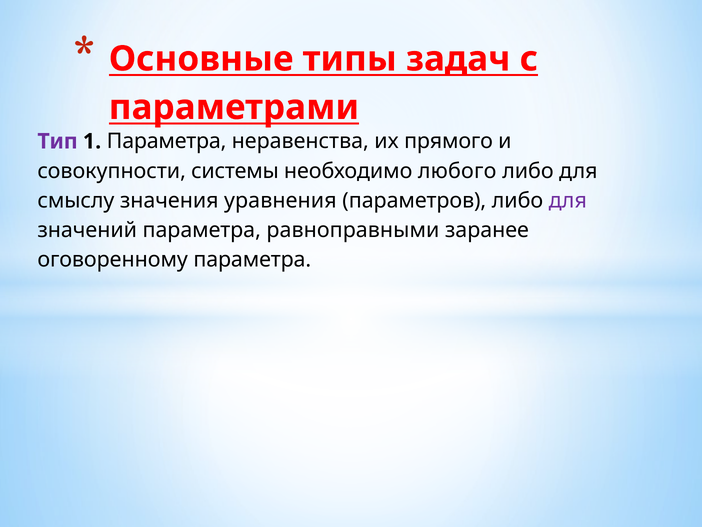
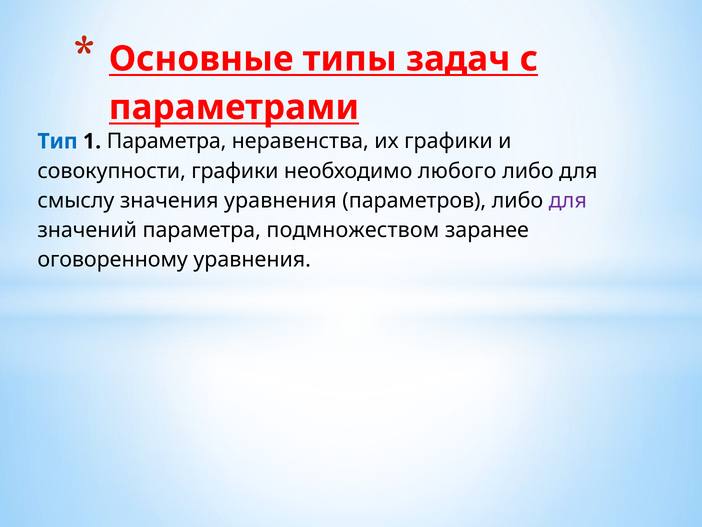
Тип colour: purple -> blue
их прямого: прямого -> графики
совокупности системы: системы -> графики
равноправными: равноправными -> подмножеством
оговоренному параметра: параметра -> уравнения
